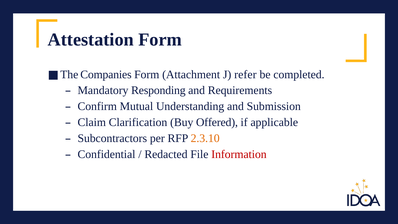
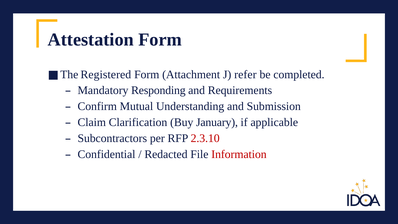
Companies: Companies -> Registered
Offered: Offered -> January
2.3.10 colour: orange -> red
